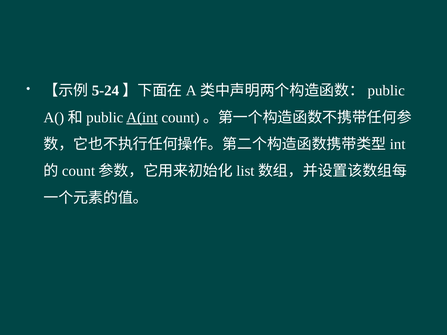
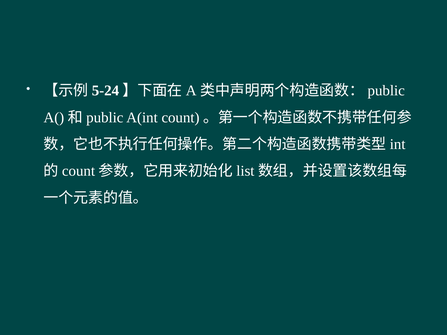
A(int underline: present -> none
